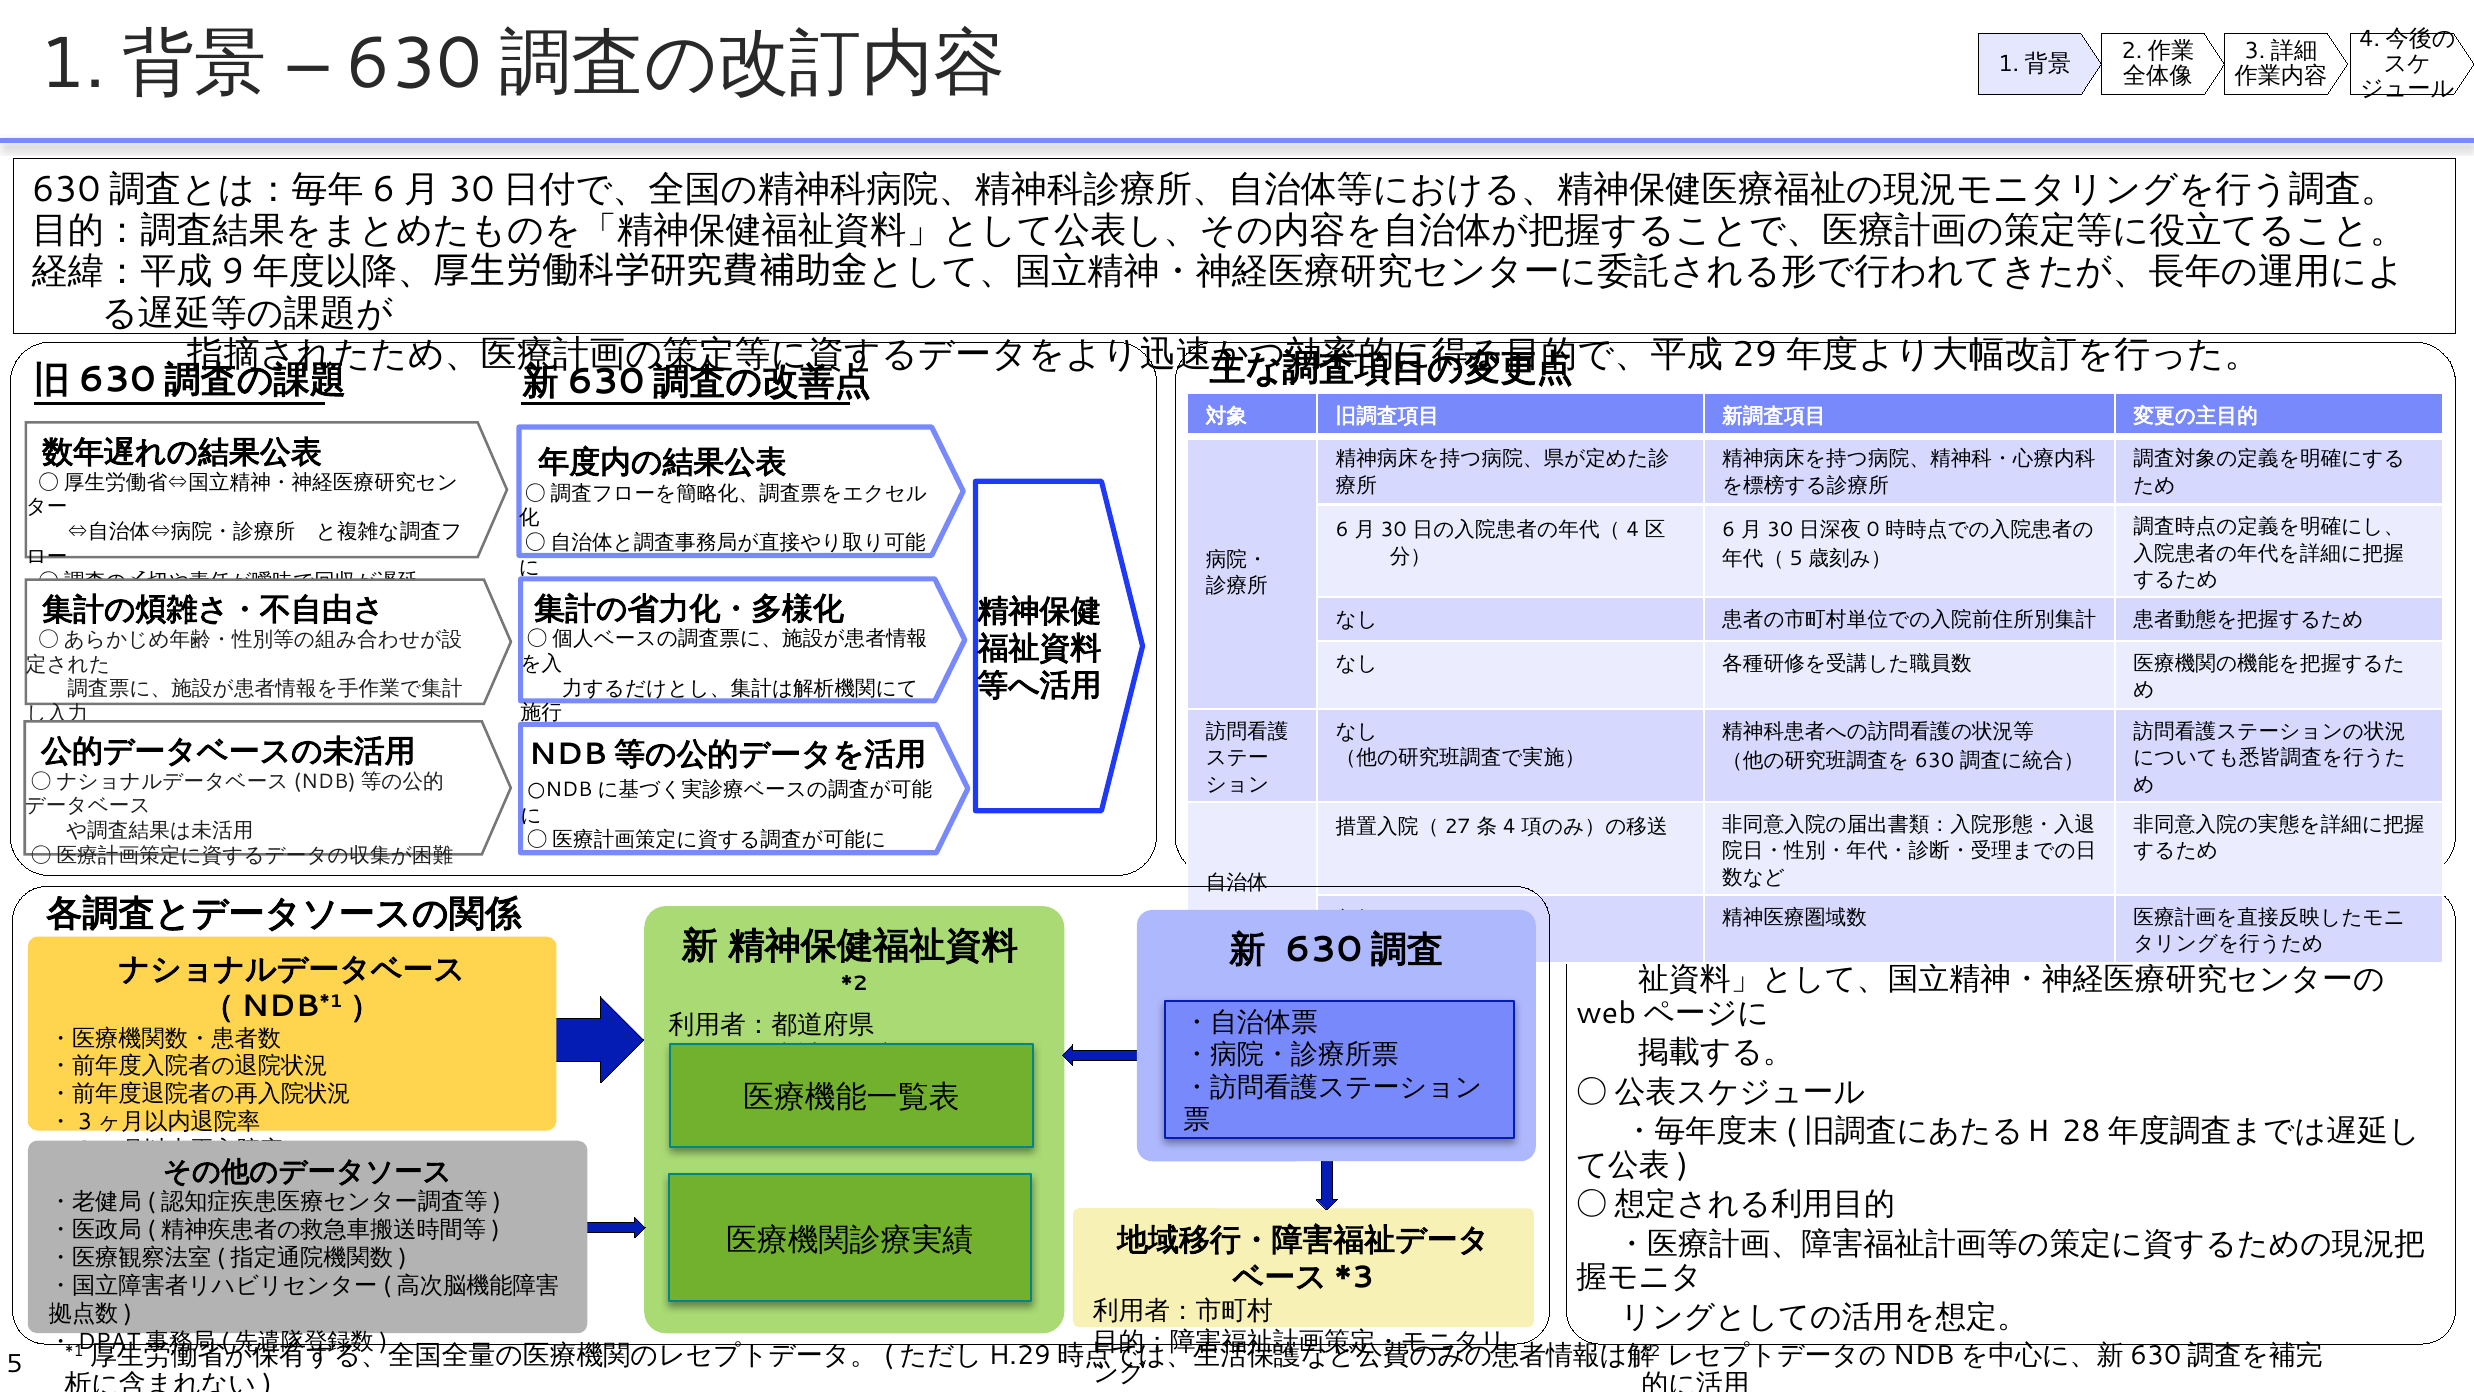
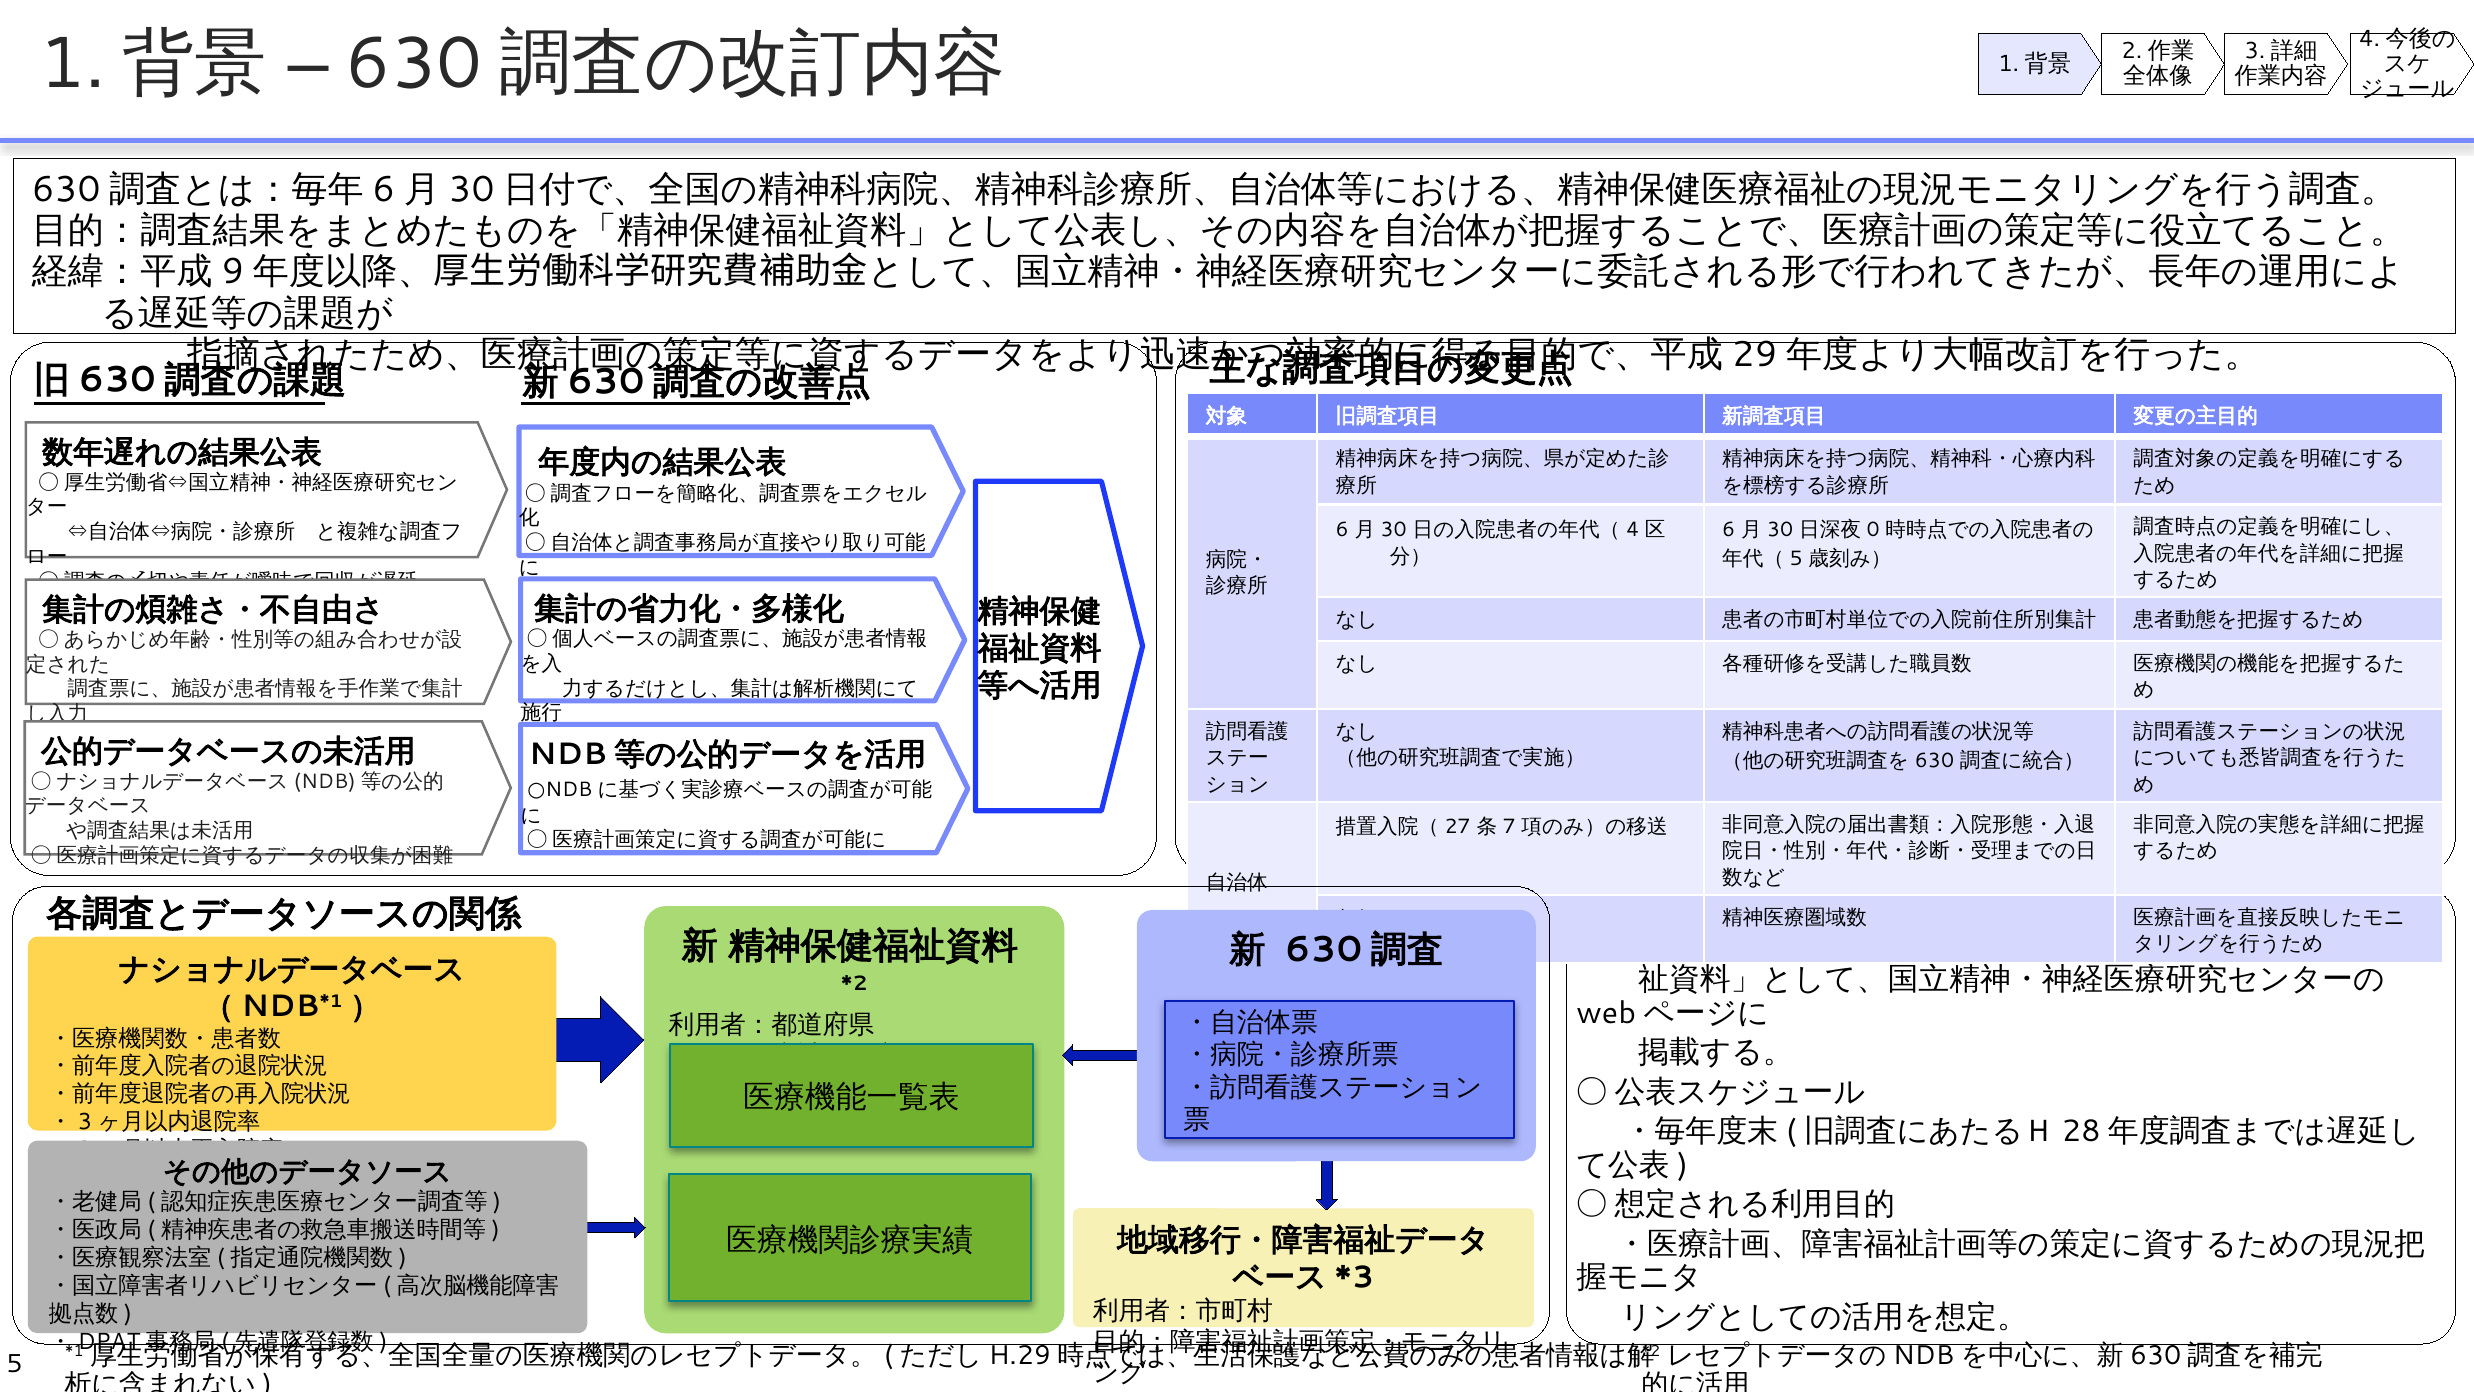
4 at (1509, 827): 4 -> 7
